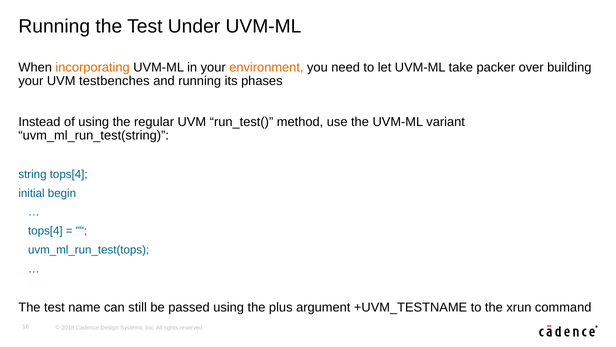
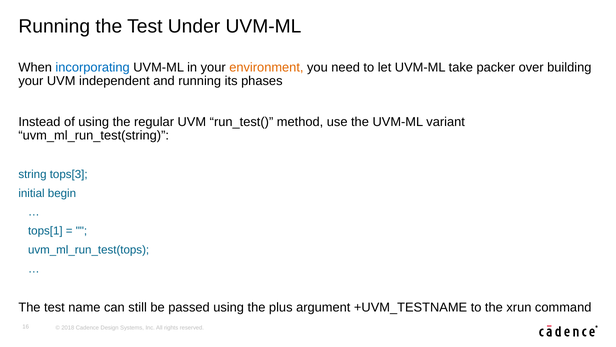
incorporating colour: orange -> blue
testbenches: testbenches -> independent
string tops[4: tops[4 -> tops[3
tops[4 at (45, 231): tops[4 -> tops[1
